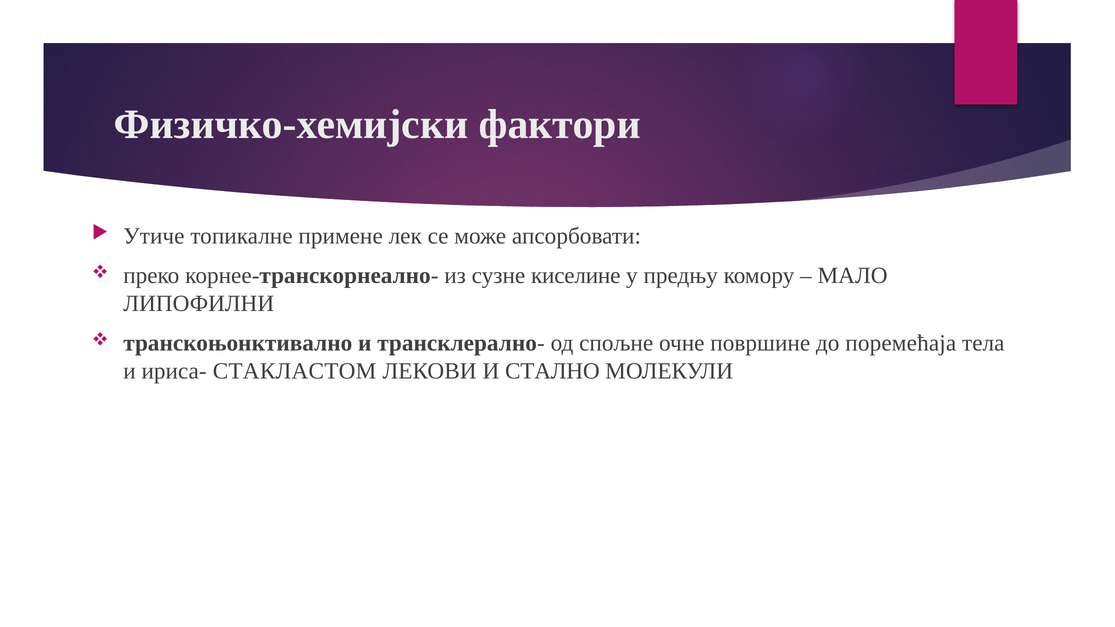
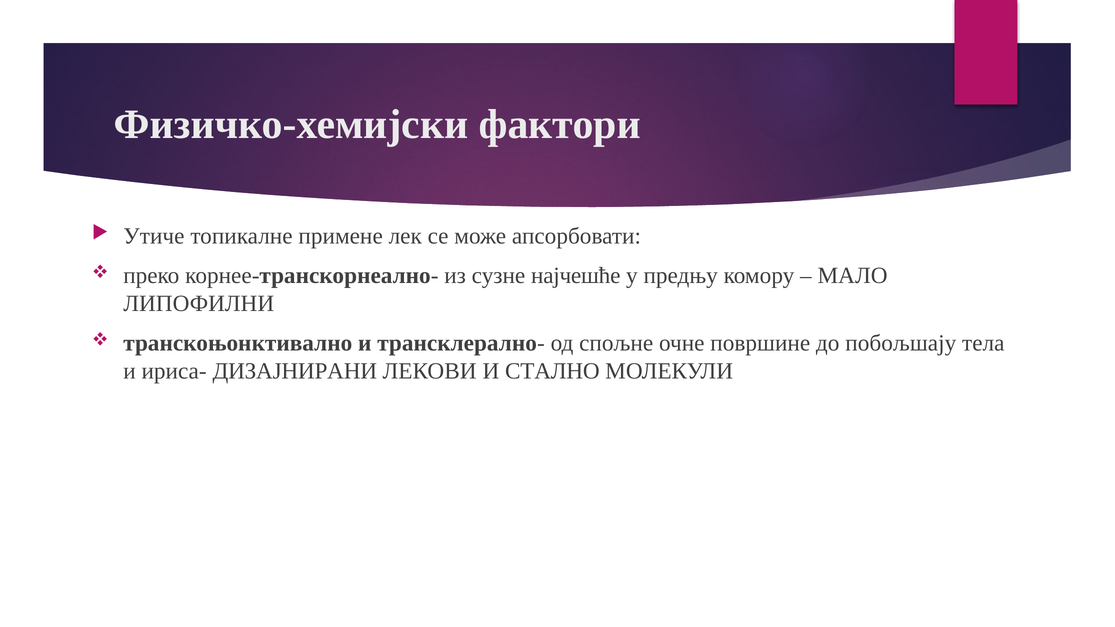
киселине: киселине -> најчешће
поремећаја: поремећаја -> побољшају
СТАКЛАСТОМ: СТАКЛАСТОМ -> ДИЗАЈНИРАНИ
